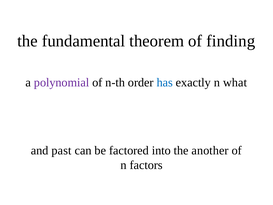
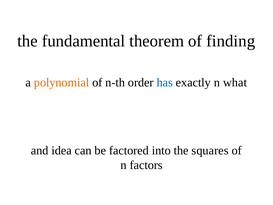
polynomial colour: purple -> orange
past: past -> idea
another: another -> squares
